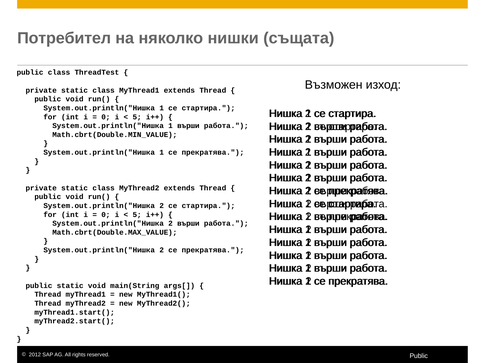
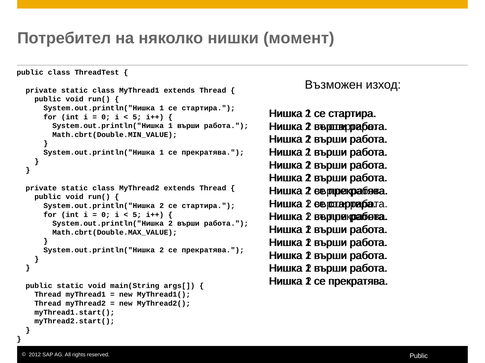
същата: същата -> момент
